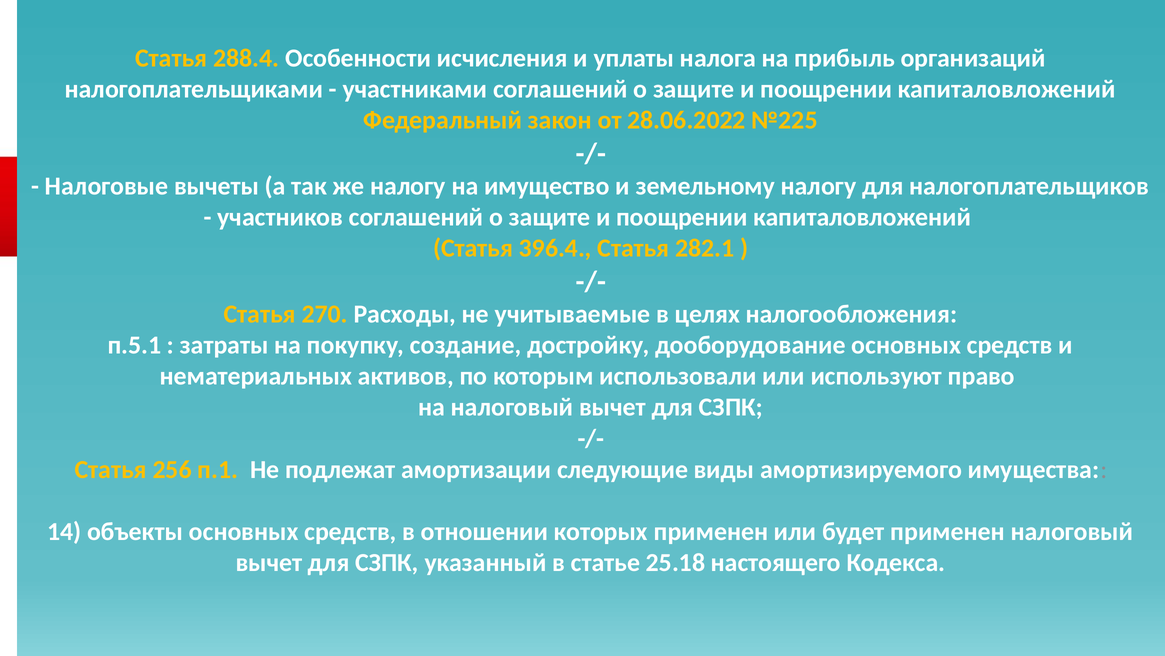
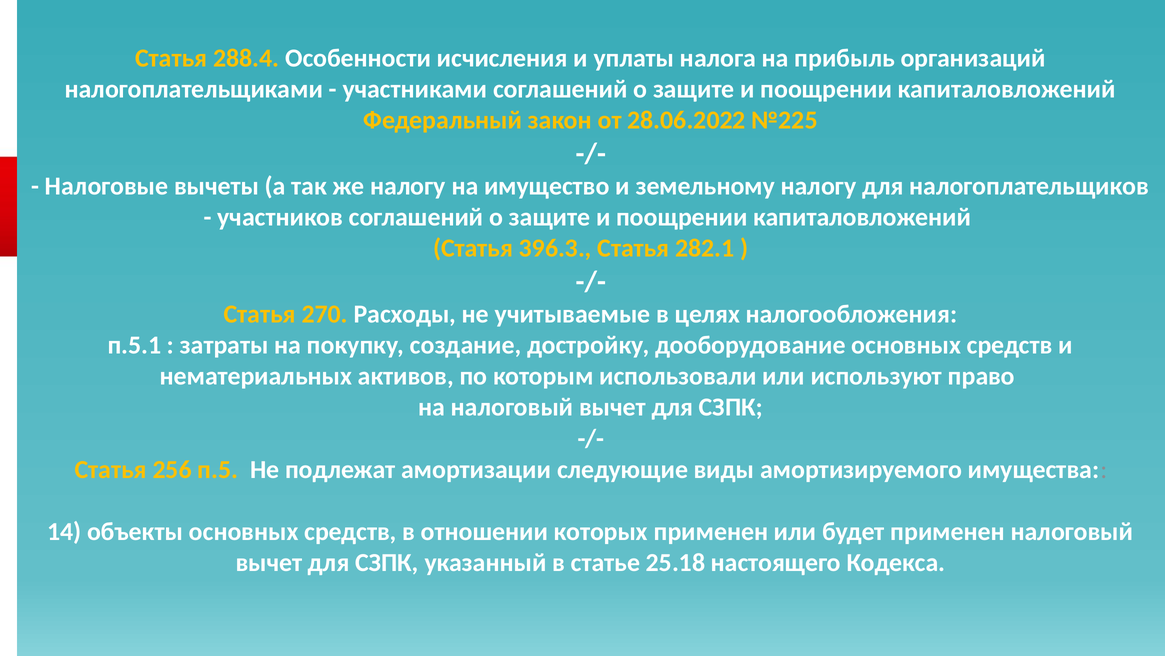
396.4: 396.4 -> 396.3
п.1: п.1 -> п.5
